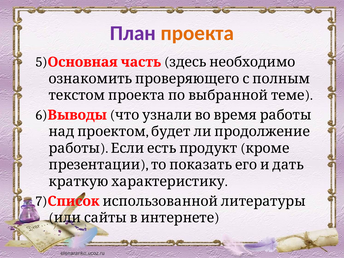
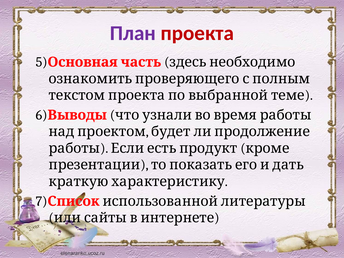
проекта colour: orange -> red
